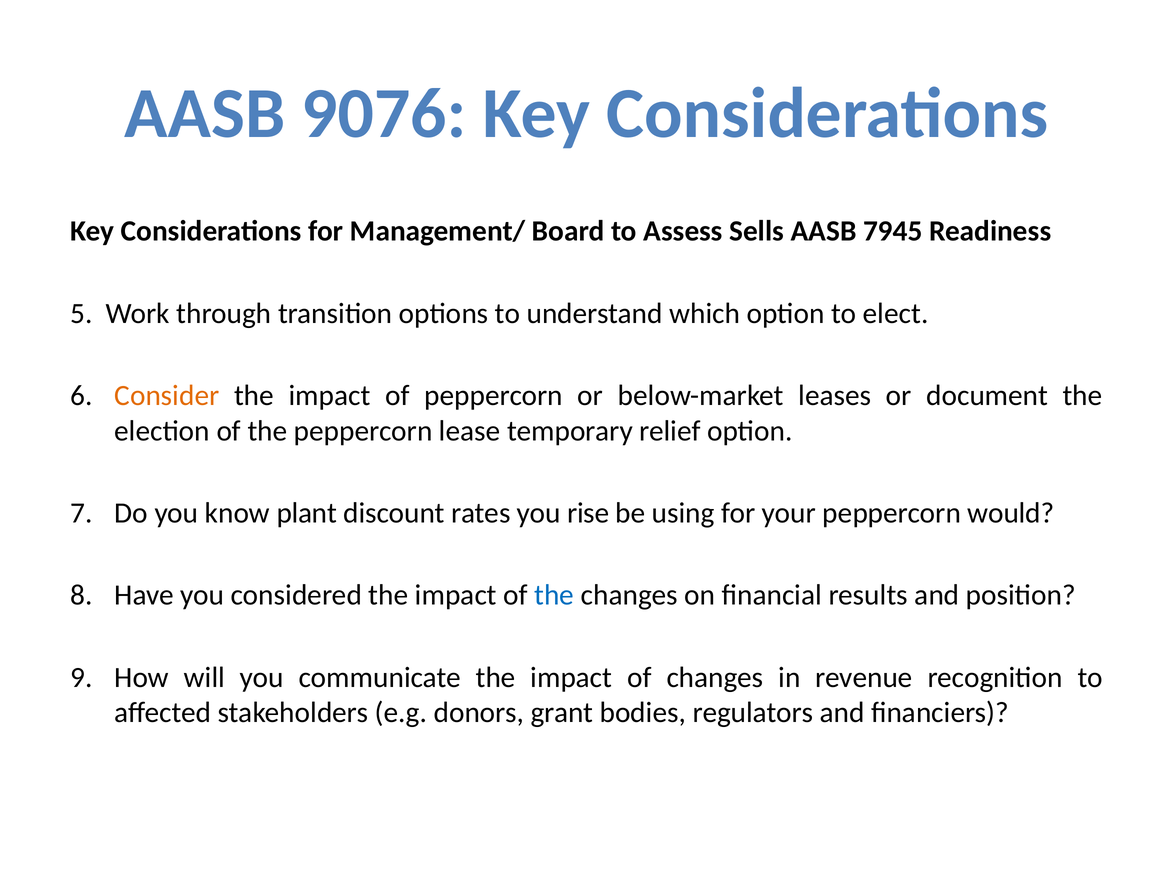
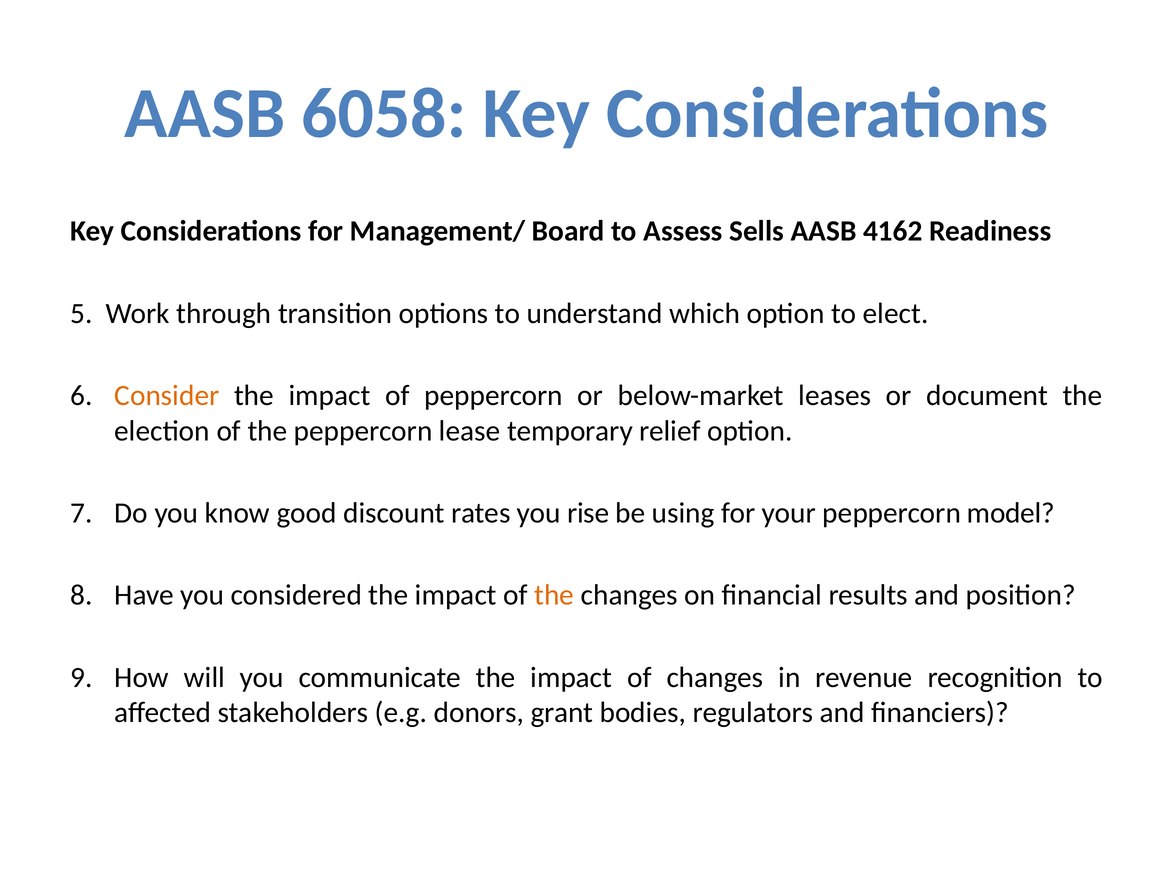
9076: 9076 -> 6058
7945: 7945 -> 4162
plant: plant -> good
would: would -> model
the at (554, 595) colour: blue -> orange
